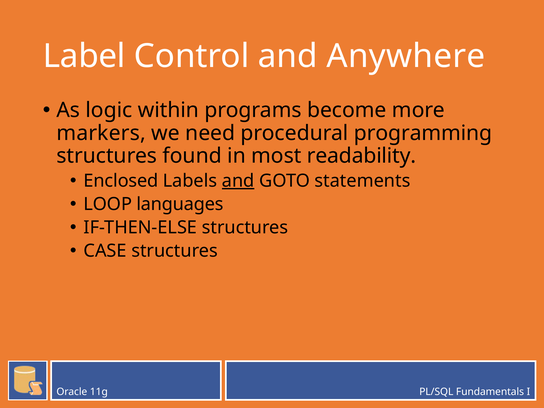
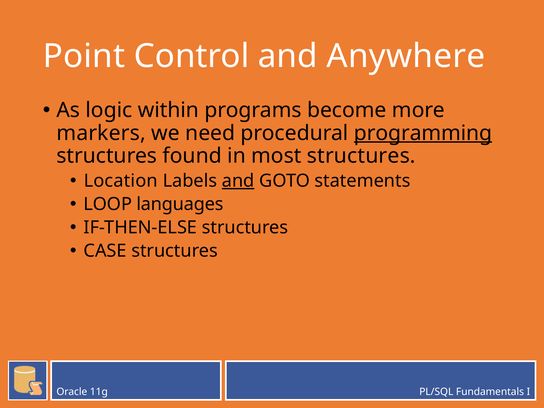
Label: Label -> Point
programming underline: none -> present
most readability: readability -> structures
Enclosed: Enclosed -> Location
